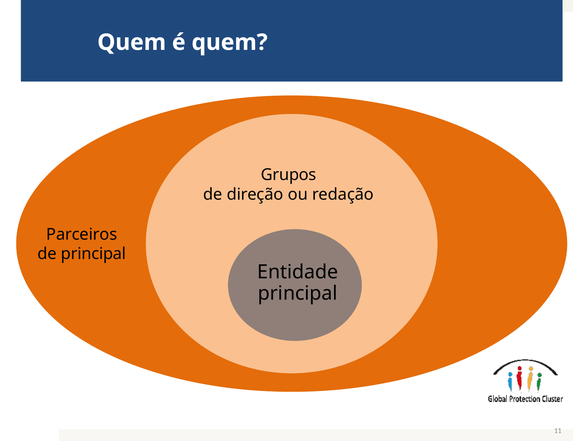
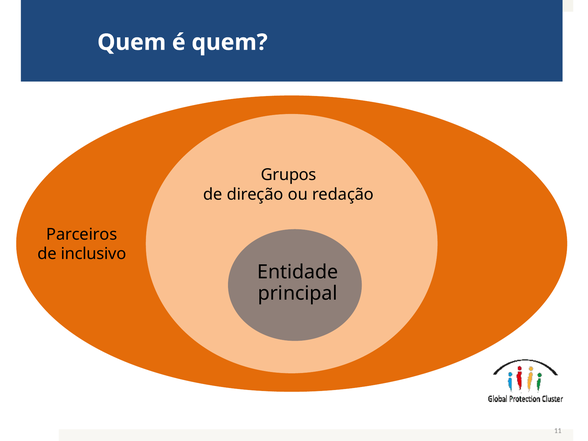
de principal: principal -> inclusivo
